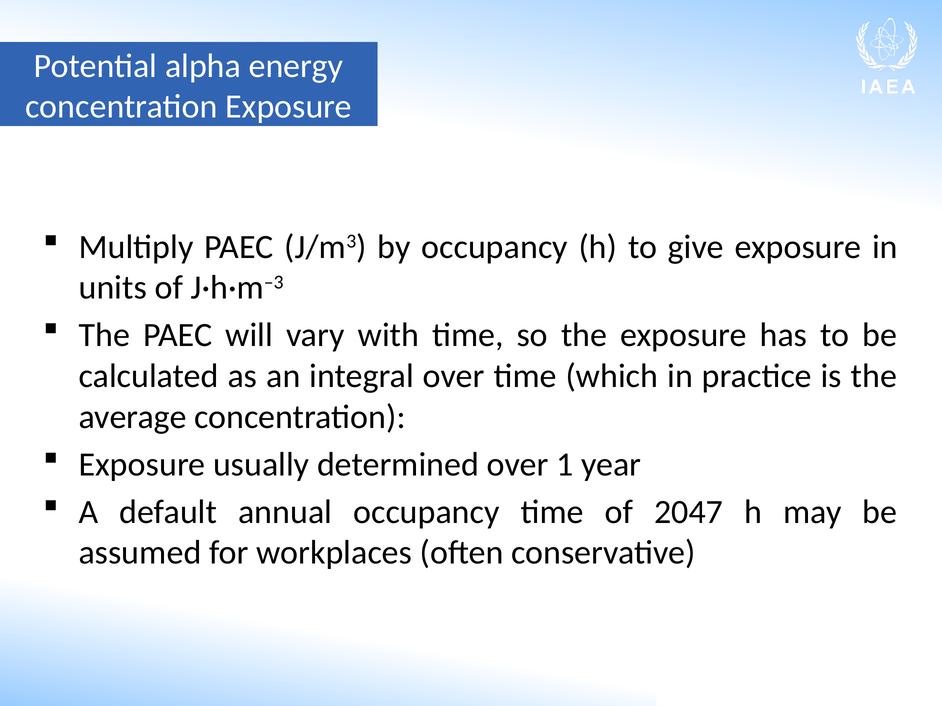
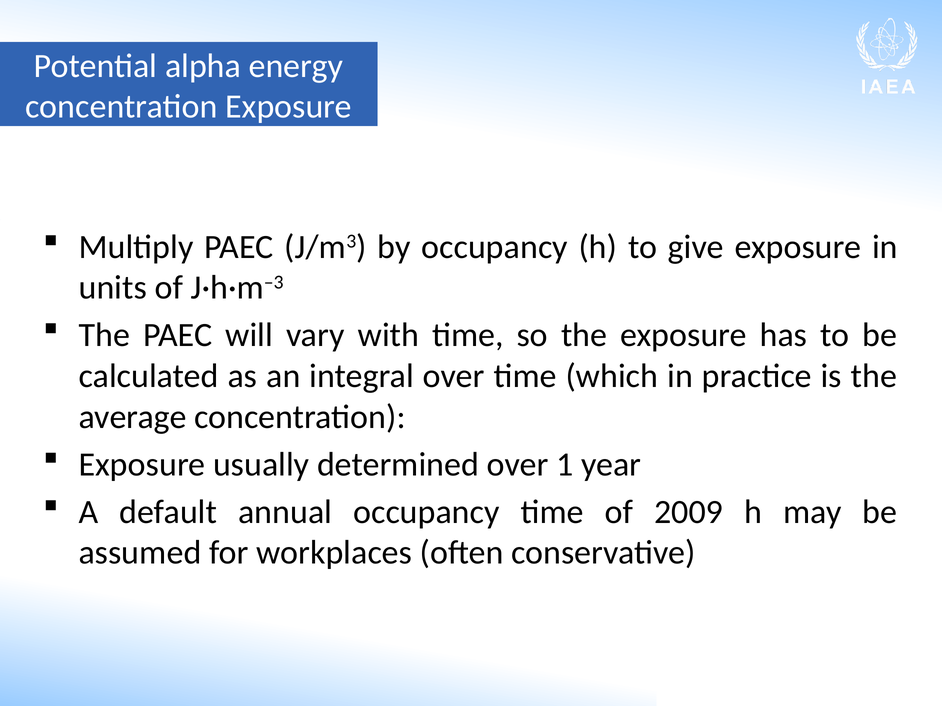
2047: 2047 -> 2009
